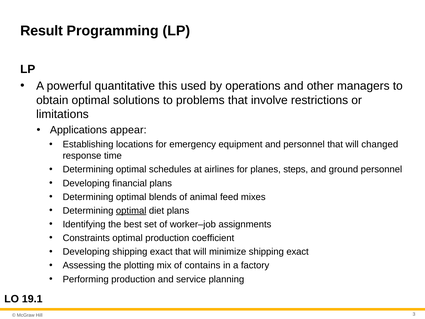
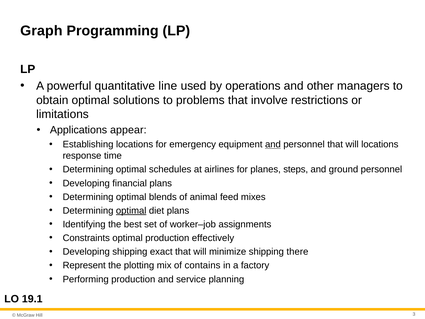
Result: Result -> Graph
this: this -> line
and at (273, 144) underline: none -> present
will changed: changed -> locations
coefficient: coefficient -> effectively
minimize shipping exact: exact -> there
Assessing: Assessing -> Represent
